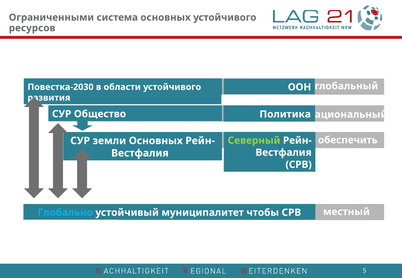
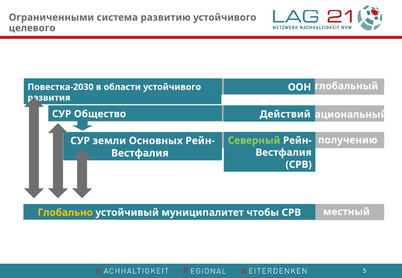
система основных: основных -> развитию
ресурсов: ресурсов -> целевого
Политика: Политика -> Действий
обеспечить: обеспечить -> получению
Глобально colour: light blue -> yellow
